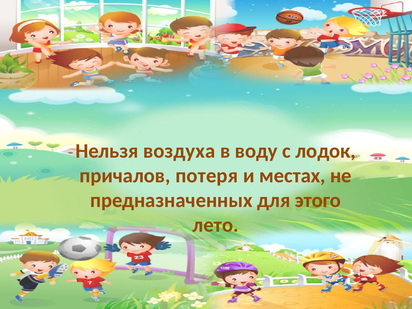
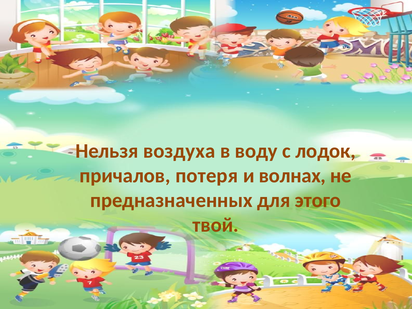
местах: местах -> волнах
лето: лето -> твой
